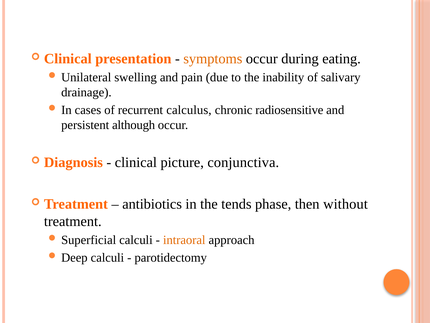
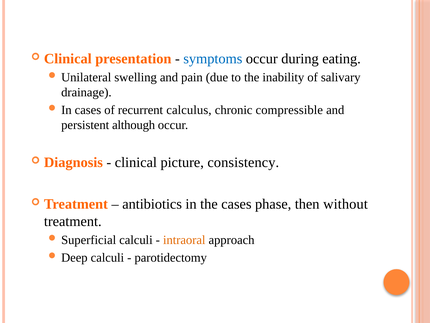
symptoms colour: orange -> blue
radiosensitive: radiosensitive -> compressible
conjunctiva: conjunctiva -> consistency
the tends: tends -> cases
